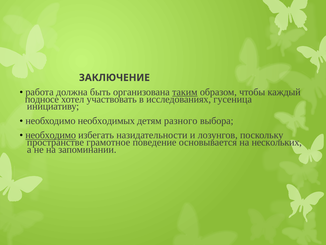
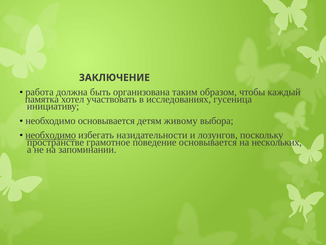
таким underline: present -> none
подносе: подносе -> памятка
необходимо необходимых: необходимых -> основывается
разного: разного -> живому
